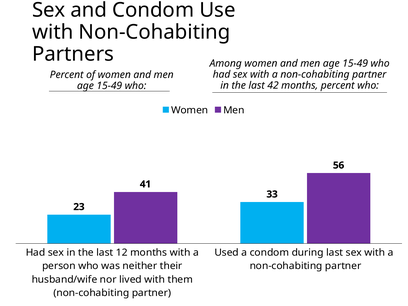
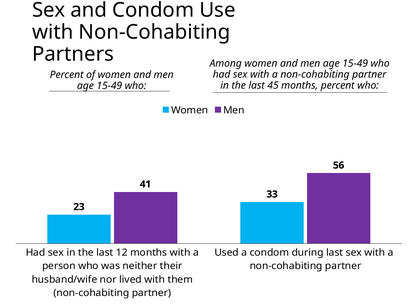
42: 42 -> 45
